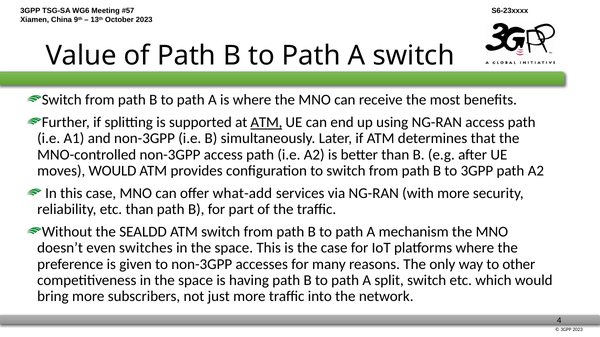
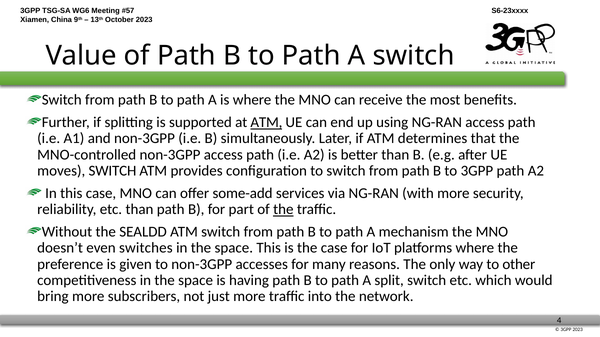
moves WOULD: WOULD -> SWITCH
what-add: what-add -> some-add
the at (283, 210) underline: none -> present
